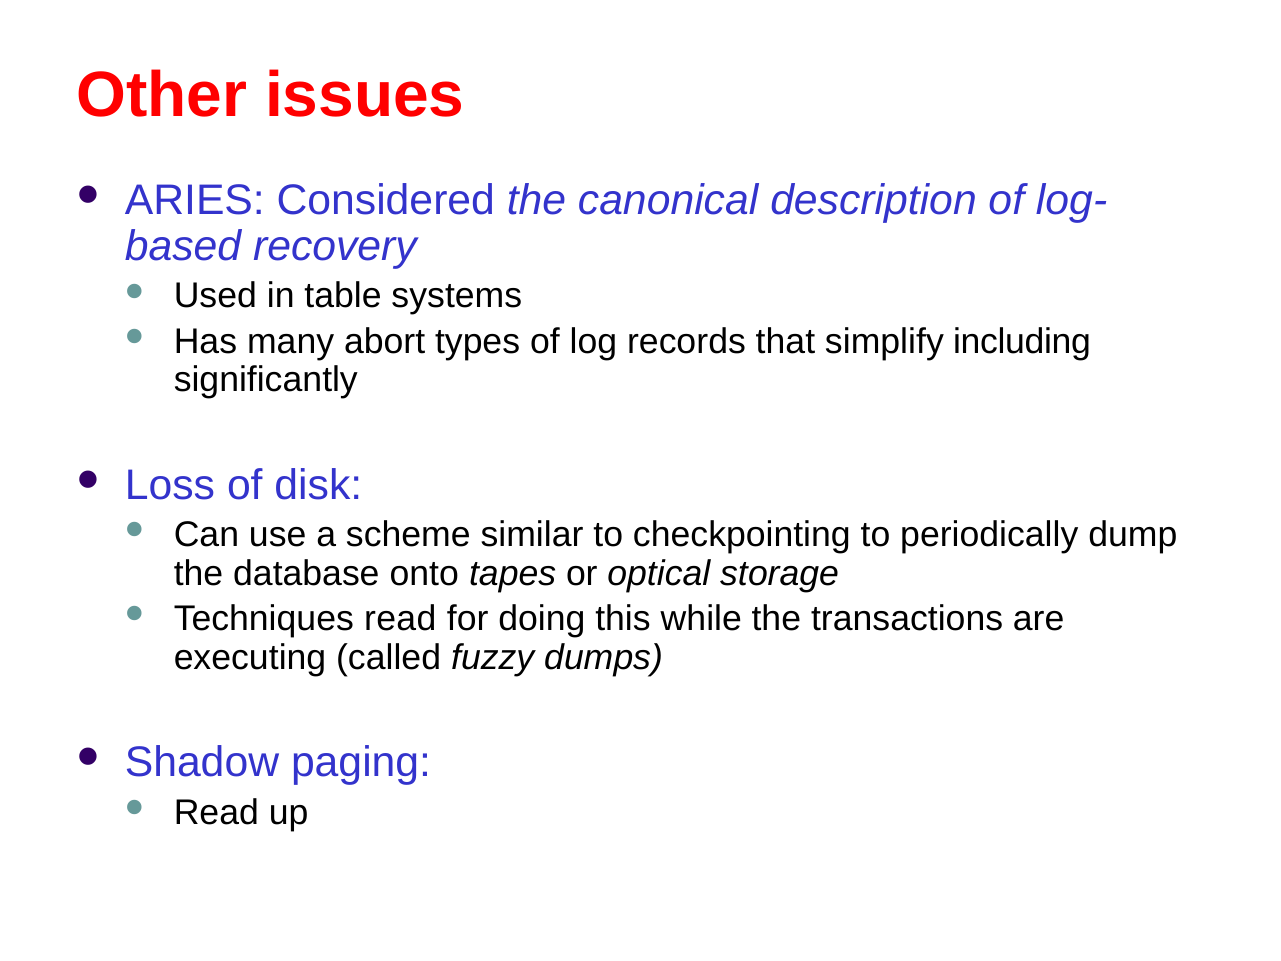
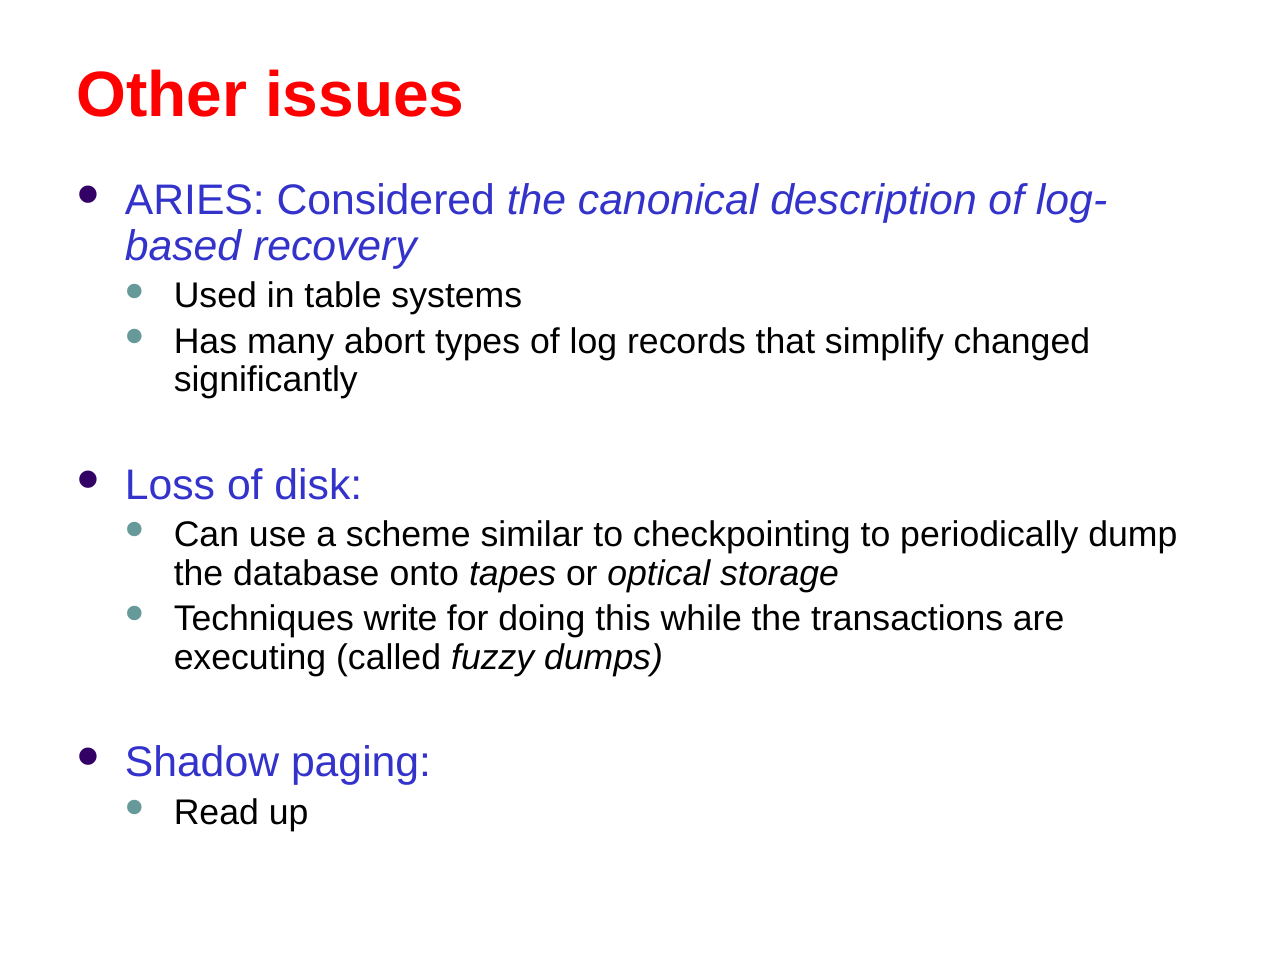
including: including -> changed
Techniques read: read -> write
